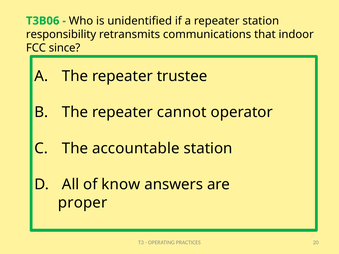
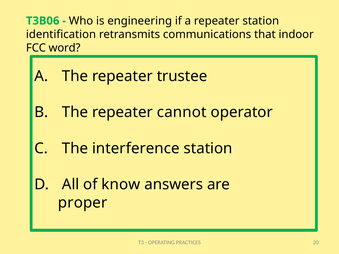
unidentified: unidentified -> engineering
responsibility: responsibility -> identification
since: since -> word
accountable: accountable -> interference
